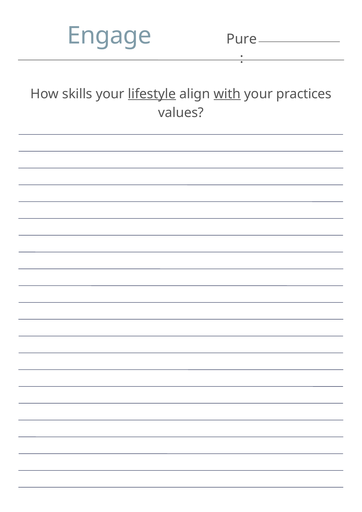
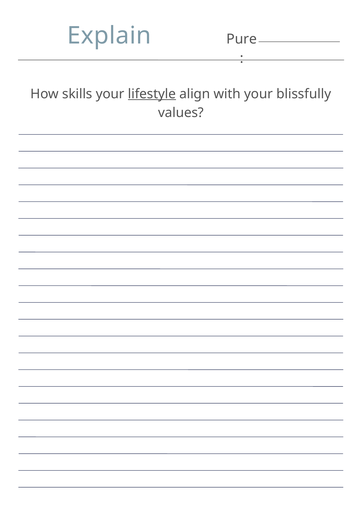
Engage: Engage -> Explain
with underline: present -> none
practices: practices -> blissfully
